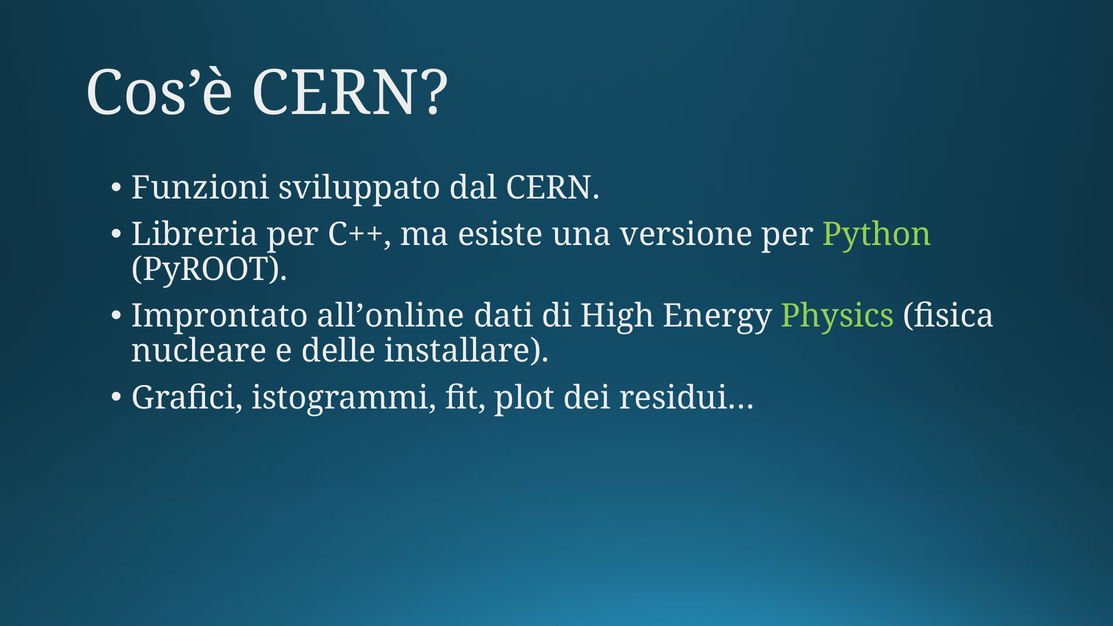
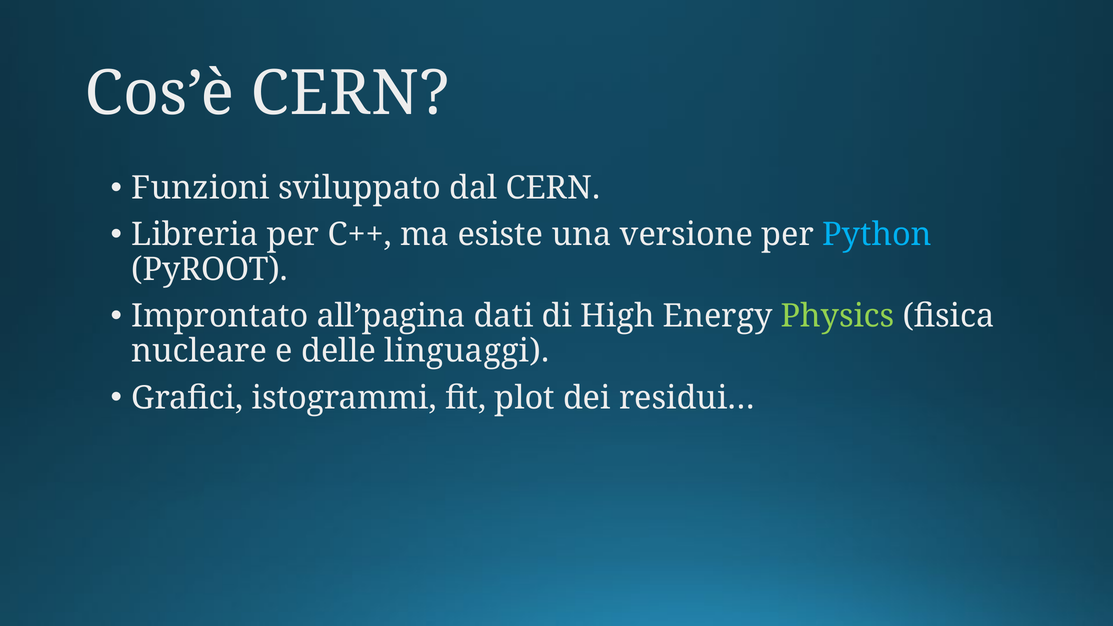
Python colour: light green -> light blue
all’online: all’online -> all’pagina
installare: installare -> linguaggi
